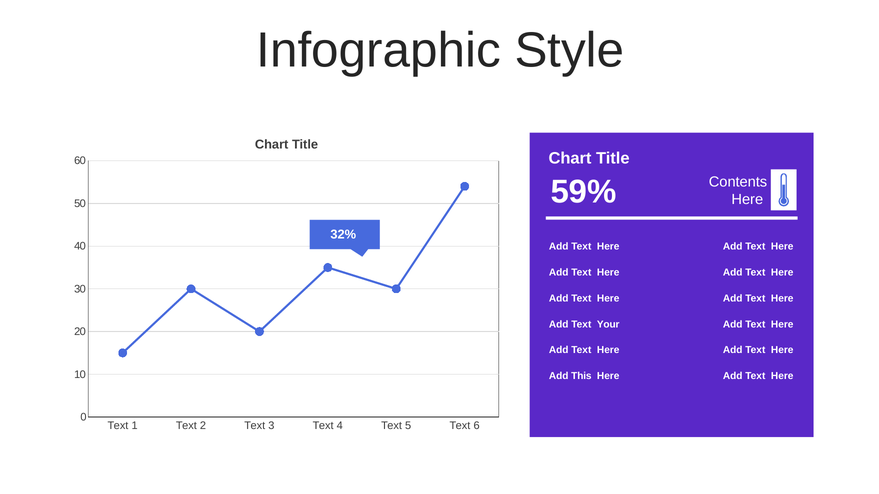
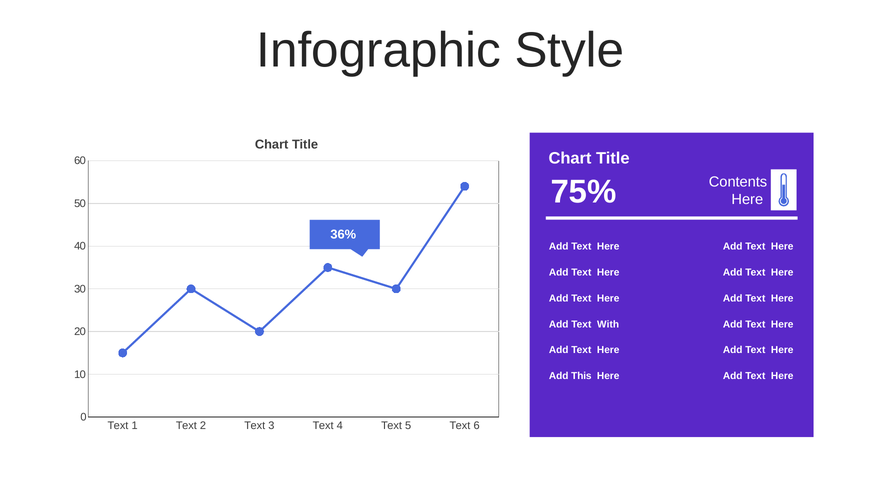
59%: 59% -> 75%
32%: 32% -> 36%
Your: Your -> With
